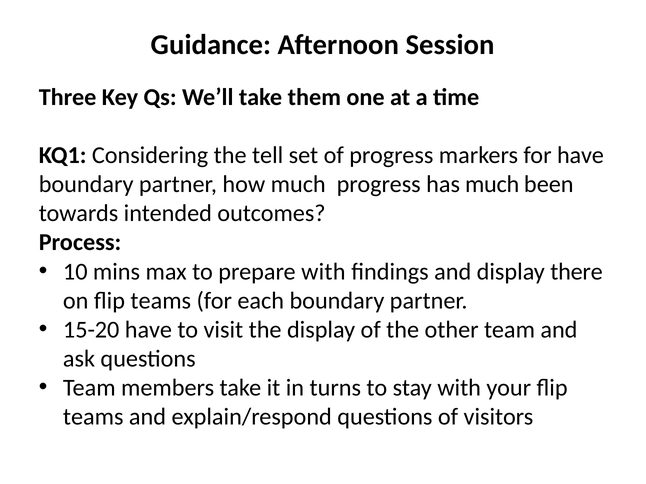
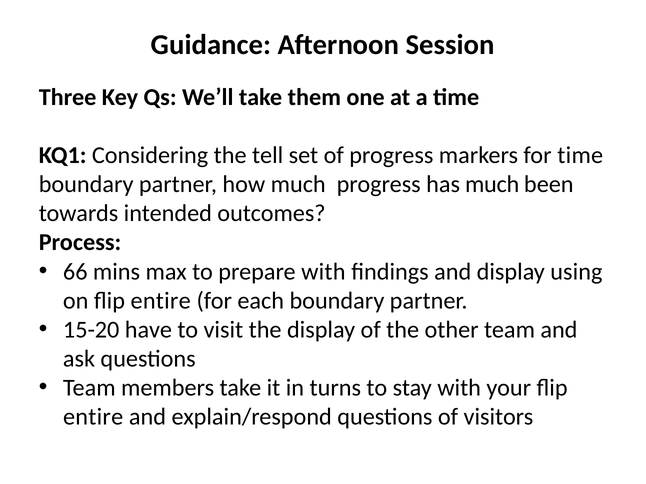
for have: have -> time
10: 10 -> 66
there: there -> using
on flip teams: teams -> entire
teams at (93, 417): teams -> entire
